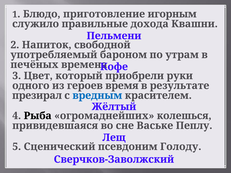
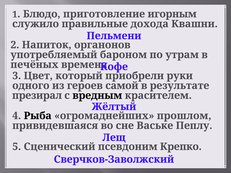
свободной: свободной -> органонов
время: время -> самой
вредным colour: blue -> black
колешься: колешься -> прошлом
Голоду: Голоду -> Крепко
